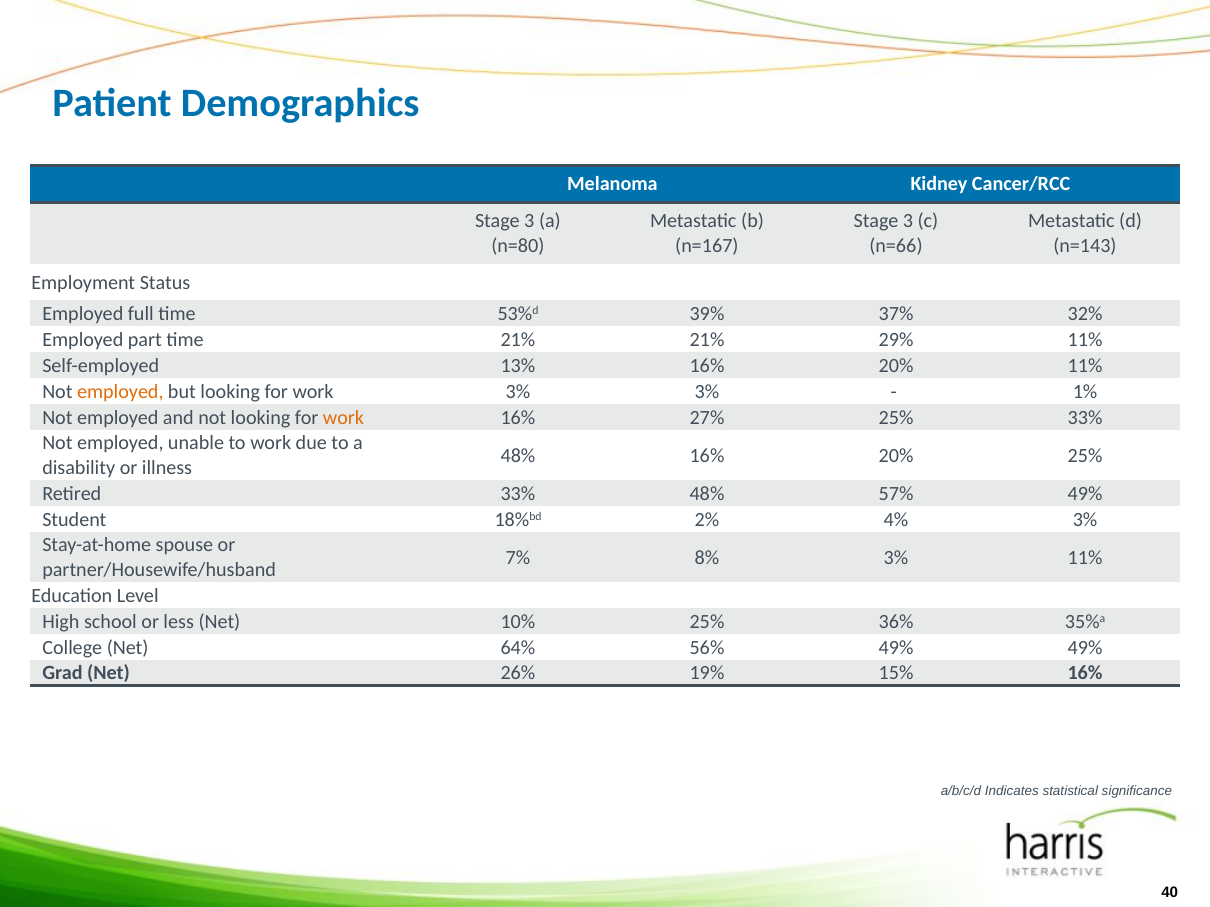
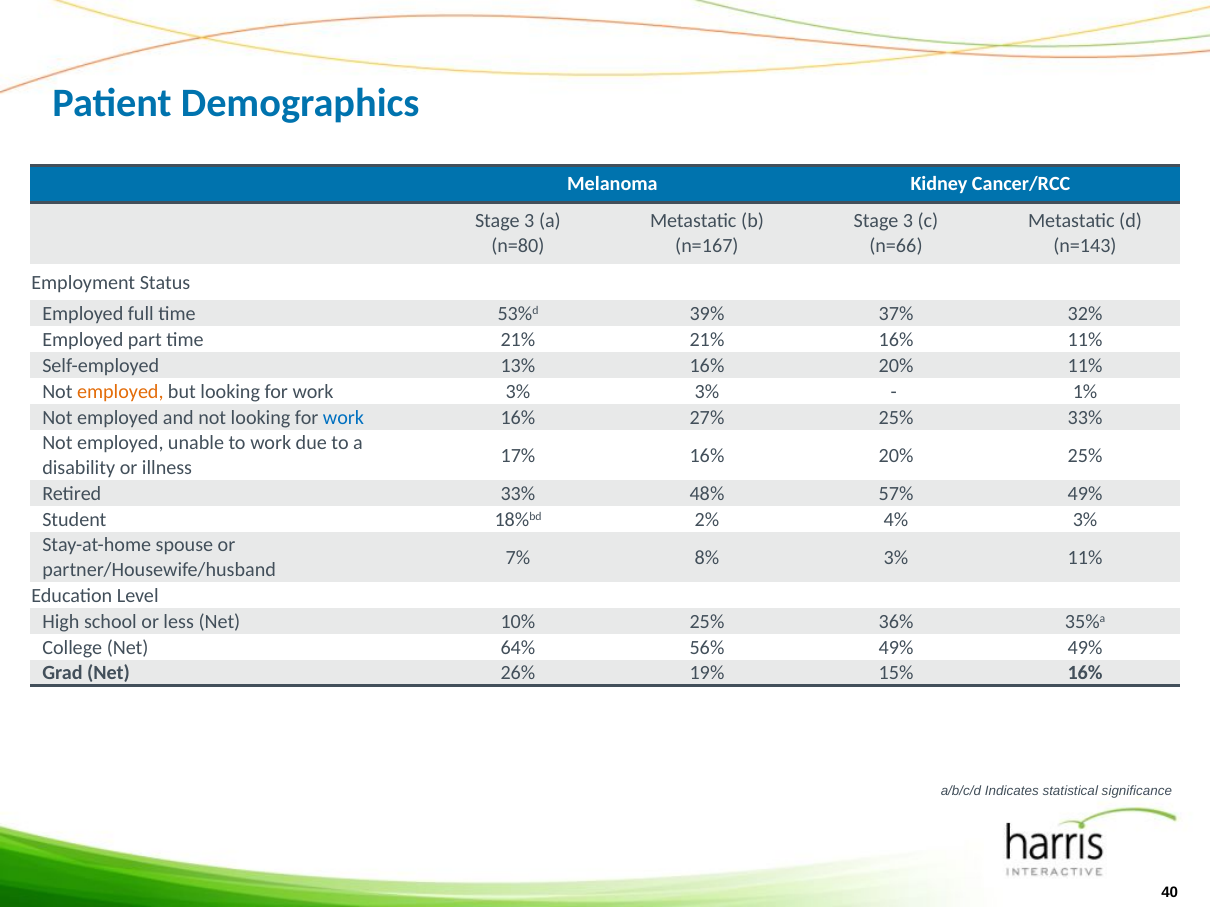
21% 29%: 29% -> 16%
work at (343, 418) colour: orange -> blue
48% at (518, 456): 48% -> 17%
